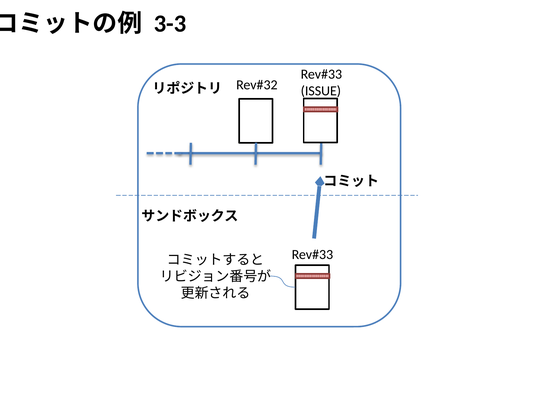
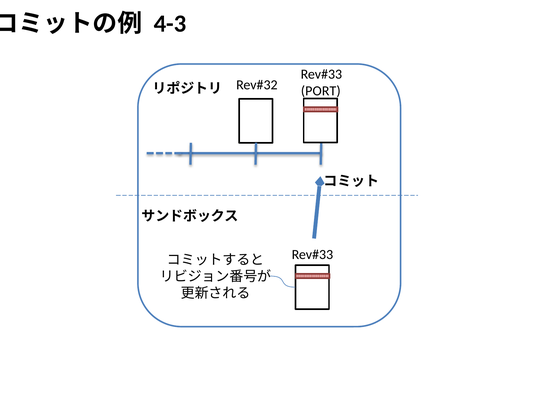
3-3: 3-3 -> 4-3
ISSUE: ISSUE -> PORT
